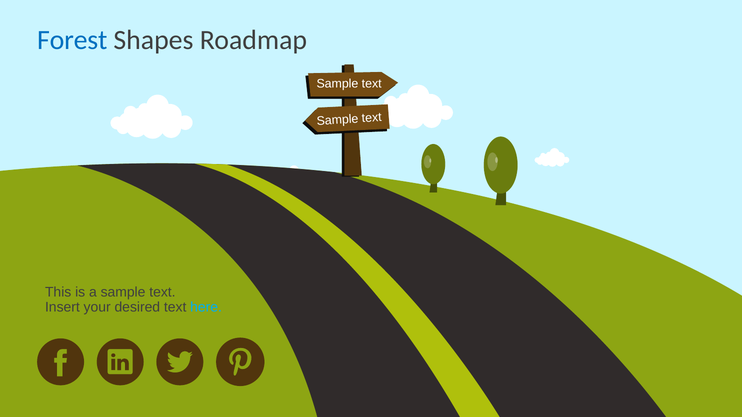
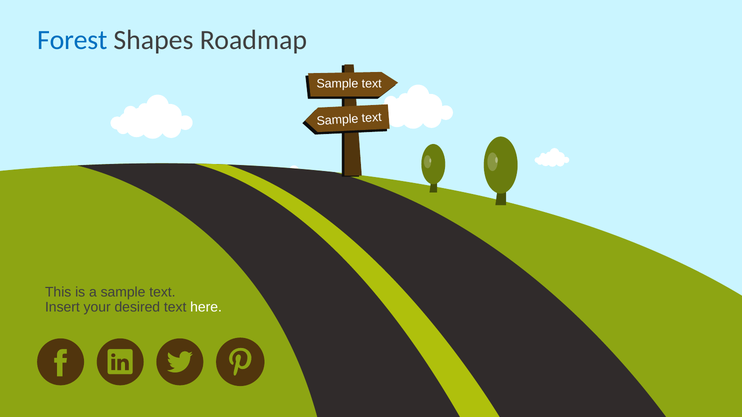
here colour: light blue -> white
